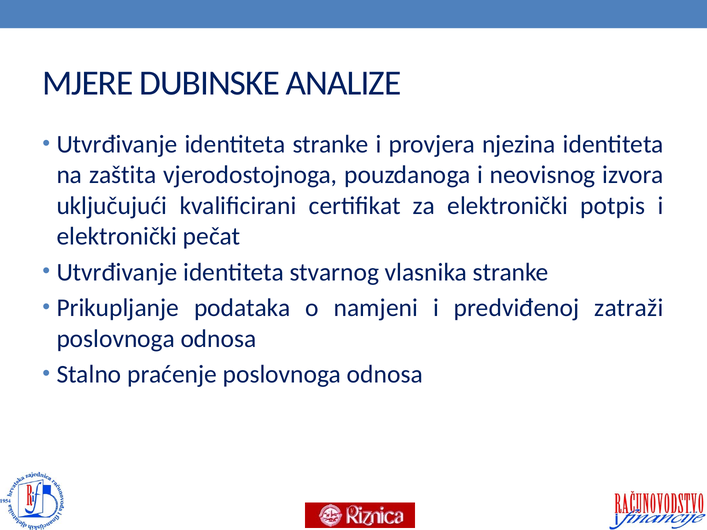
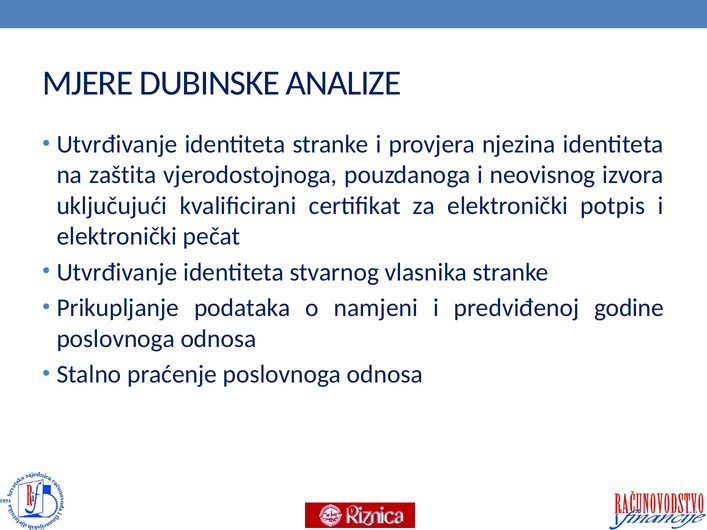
zatraži: zatraži -> godine
